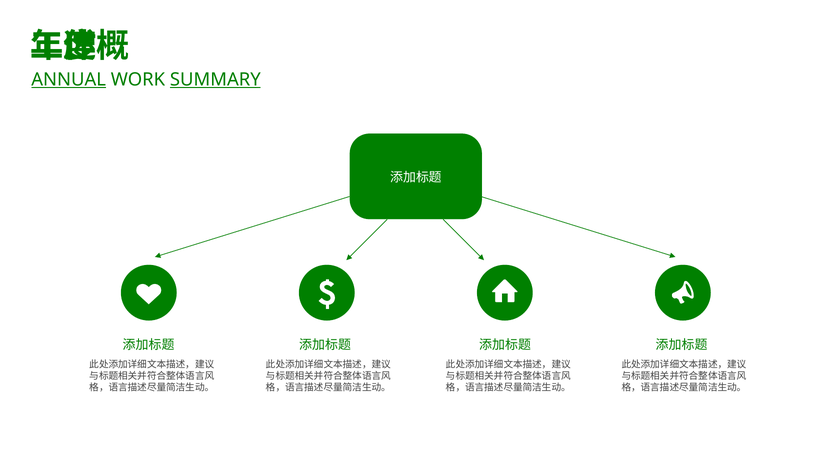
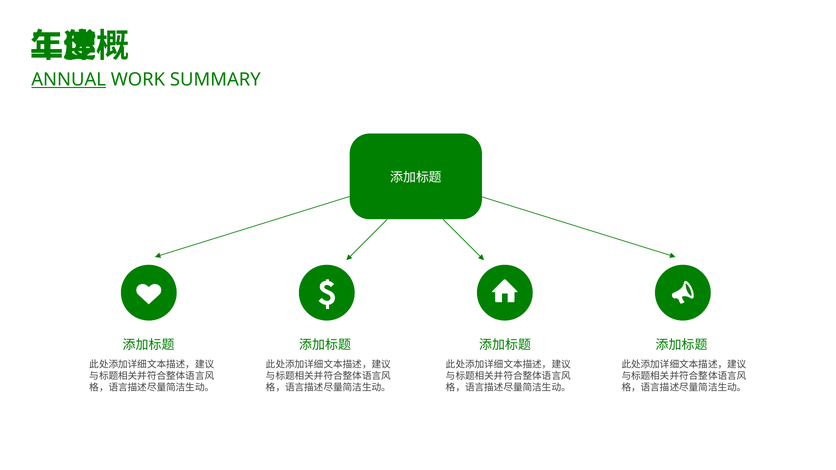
SUMMARY underline: present -> none
